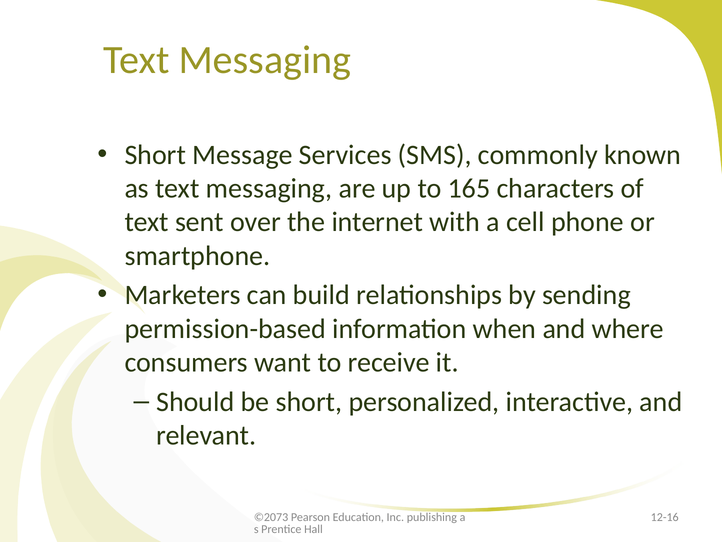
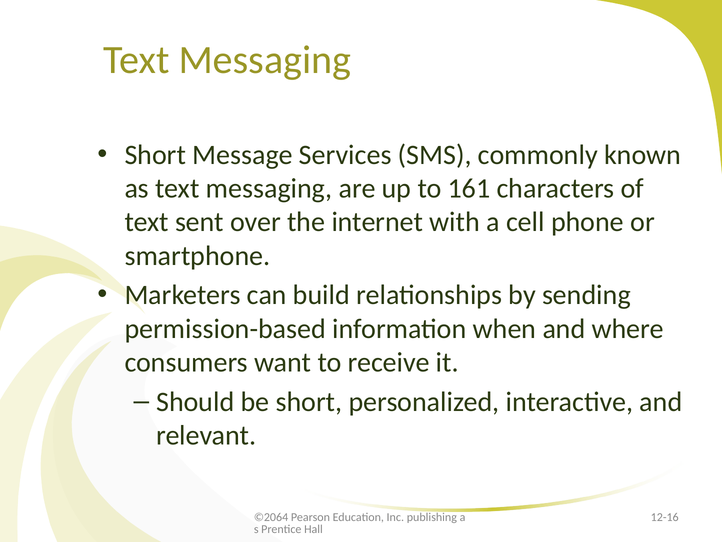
165: 165 -> 161
©2073: ©2073 -> ©2064
